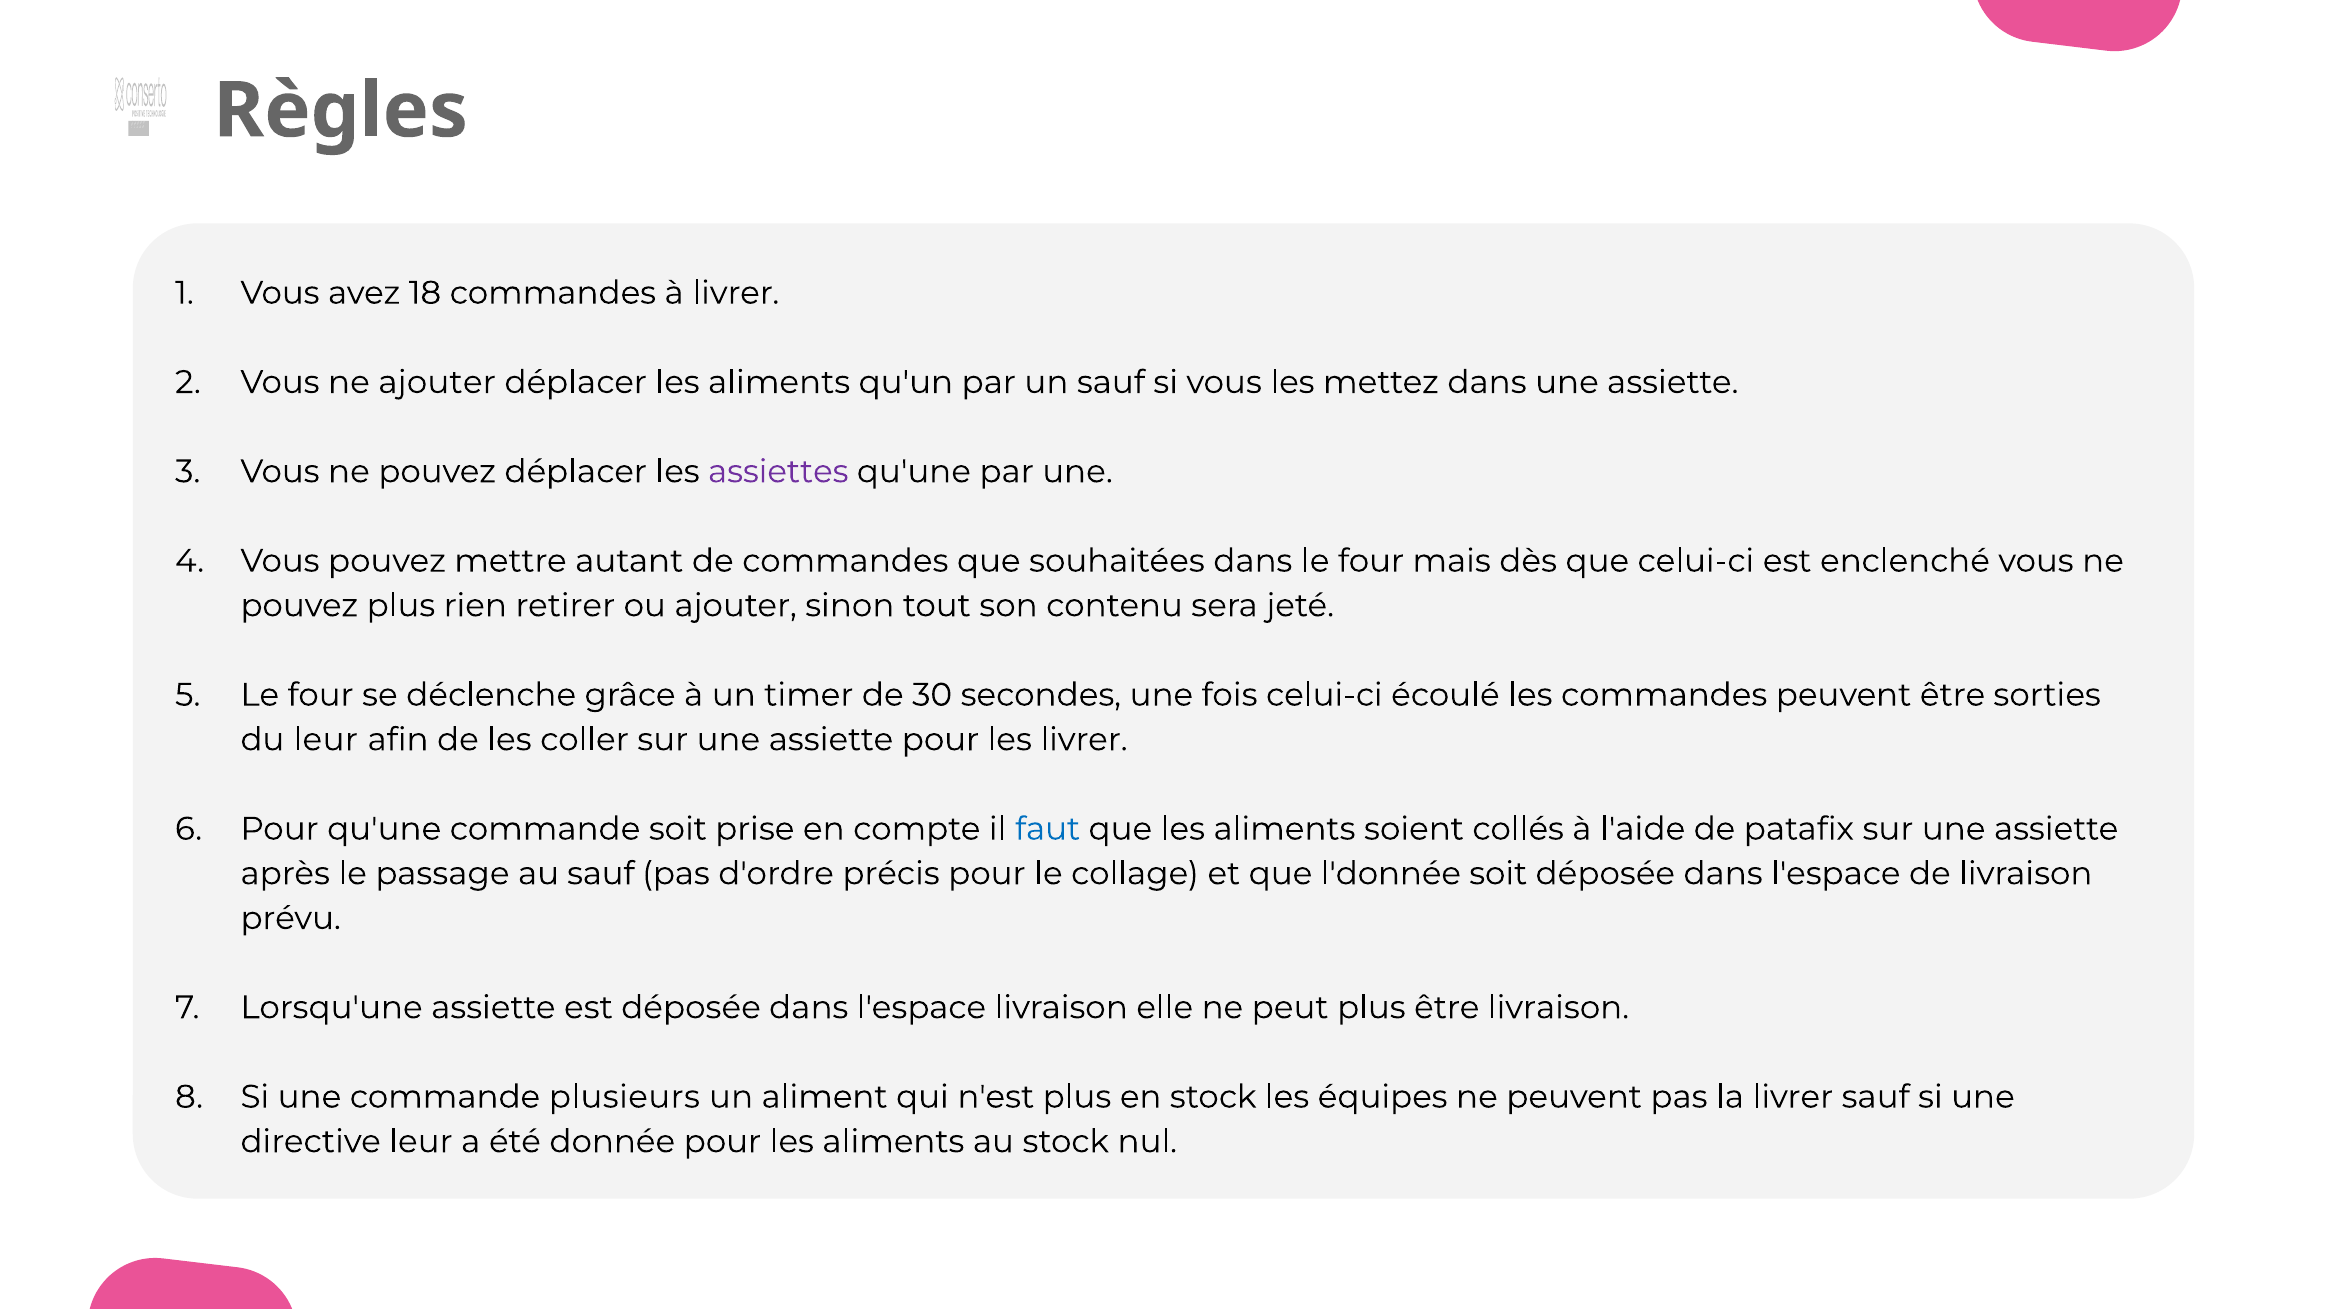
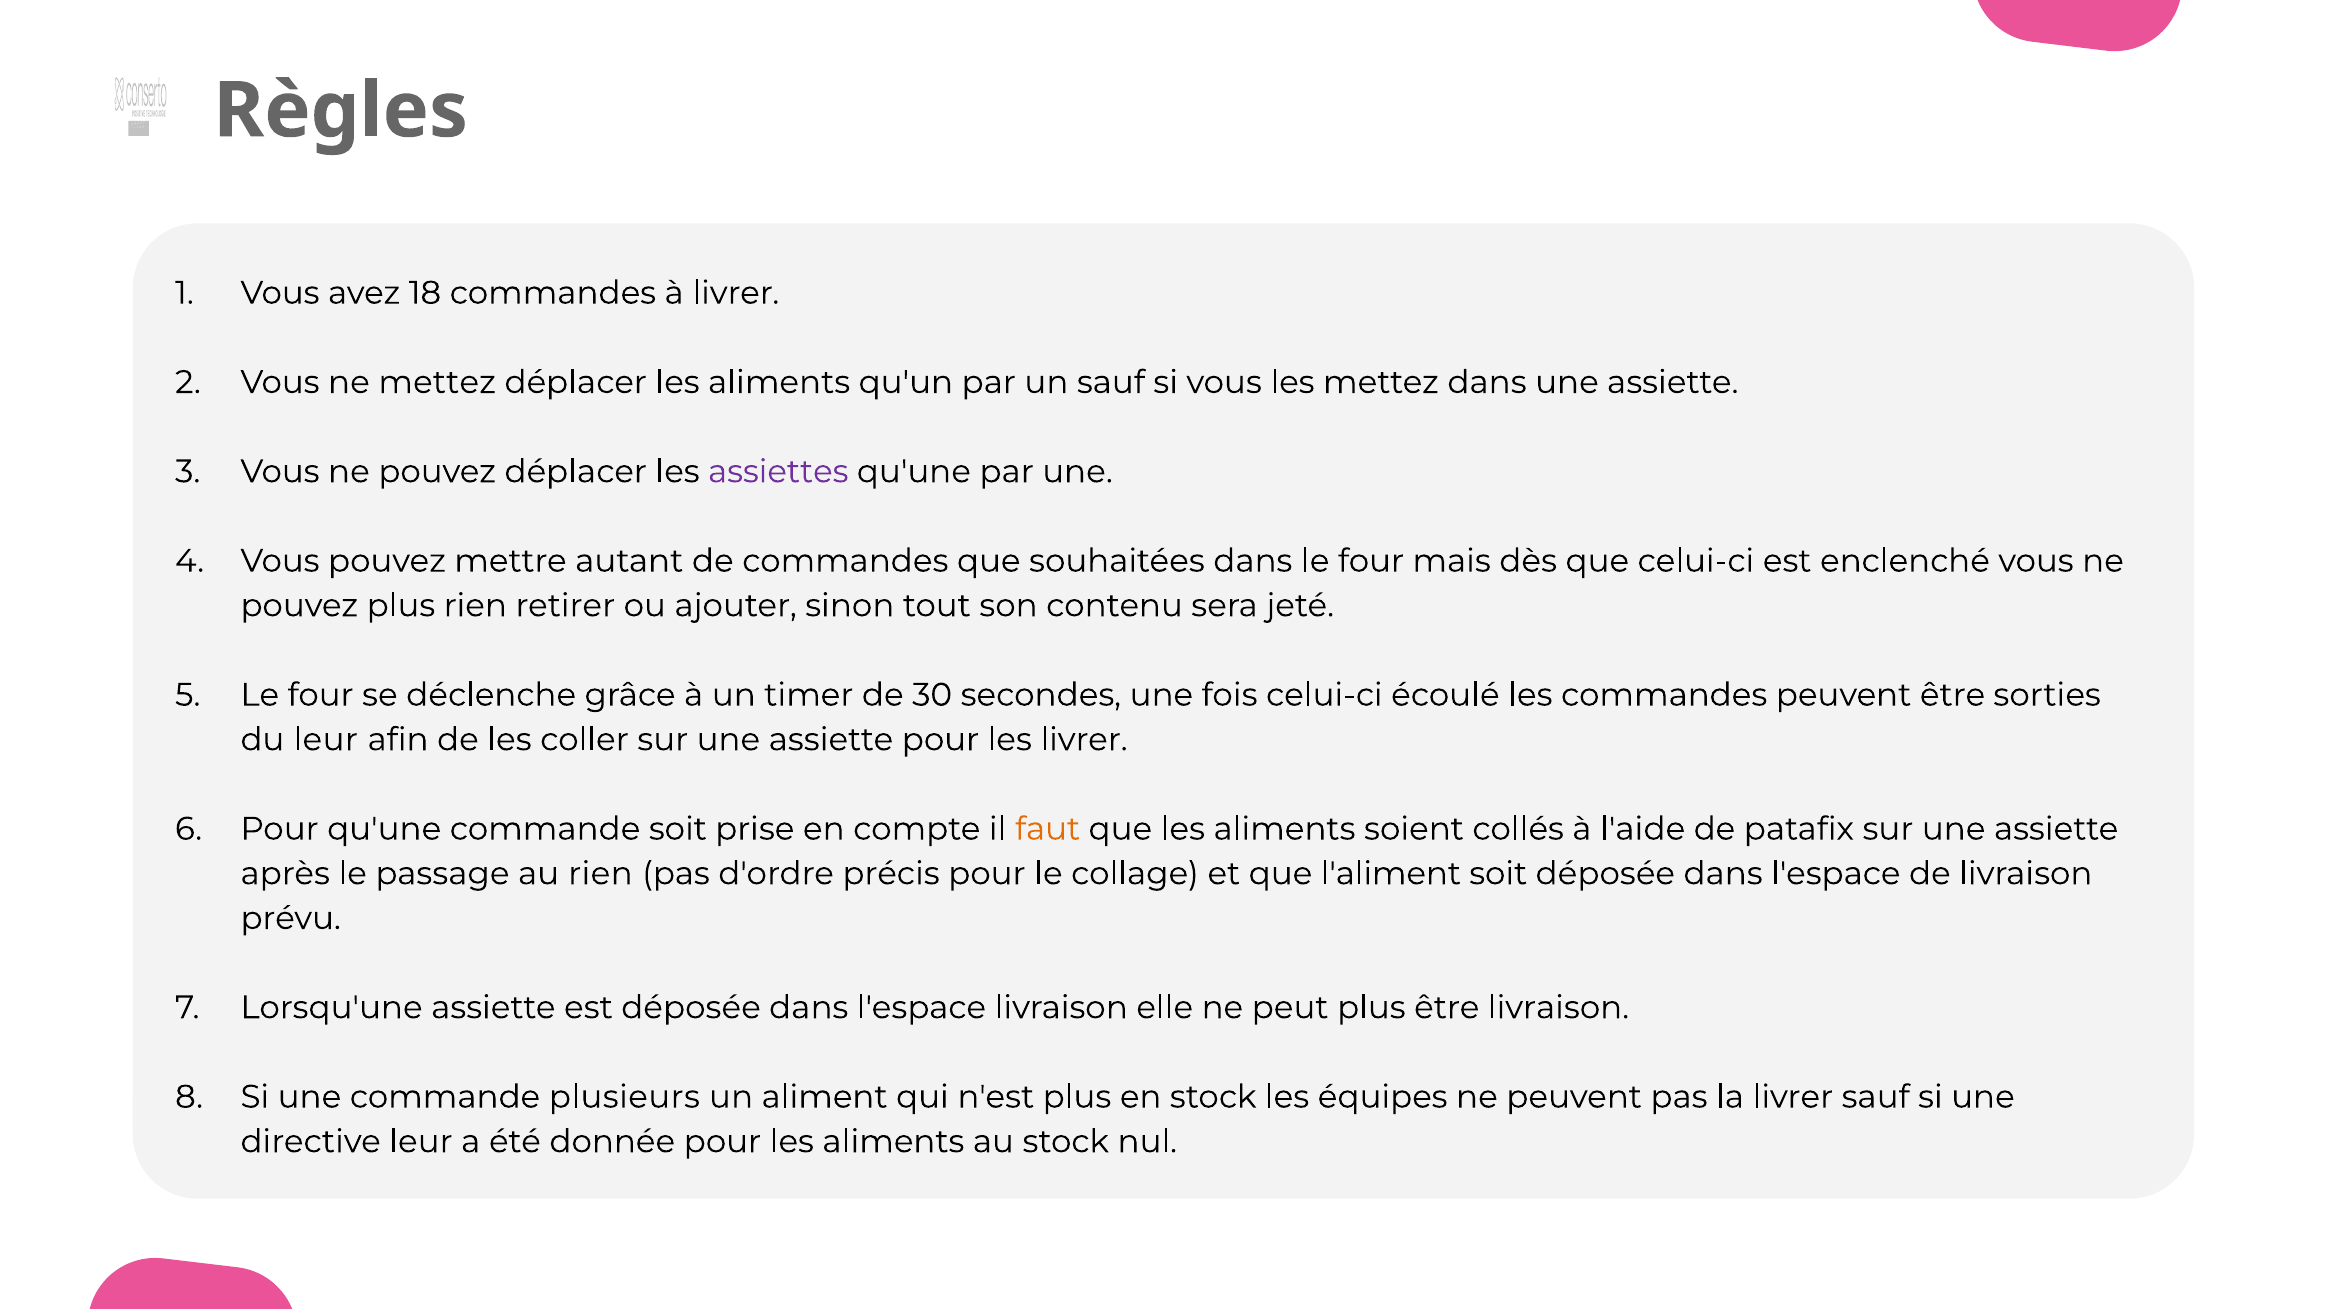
ne ajouter: ajouter -> mettez
faut colour: blue -> orange
au sauf: sauf -> rien
l'donnée: l'donnée -> l'aliment
